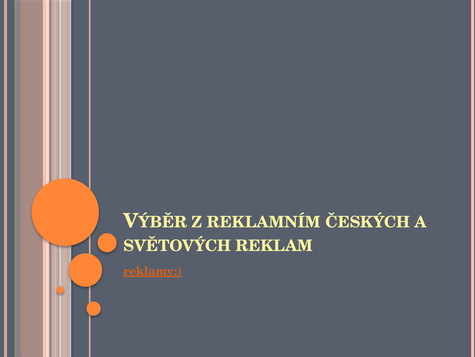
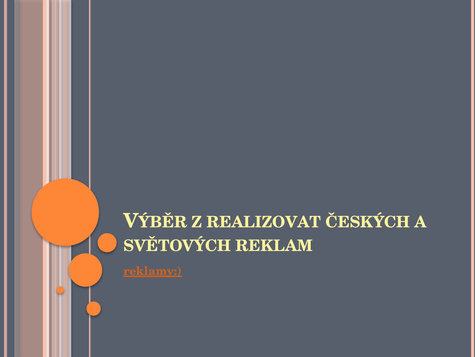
REKLAMNÍM: REKLAMNÍM -> REALIZOVAT
